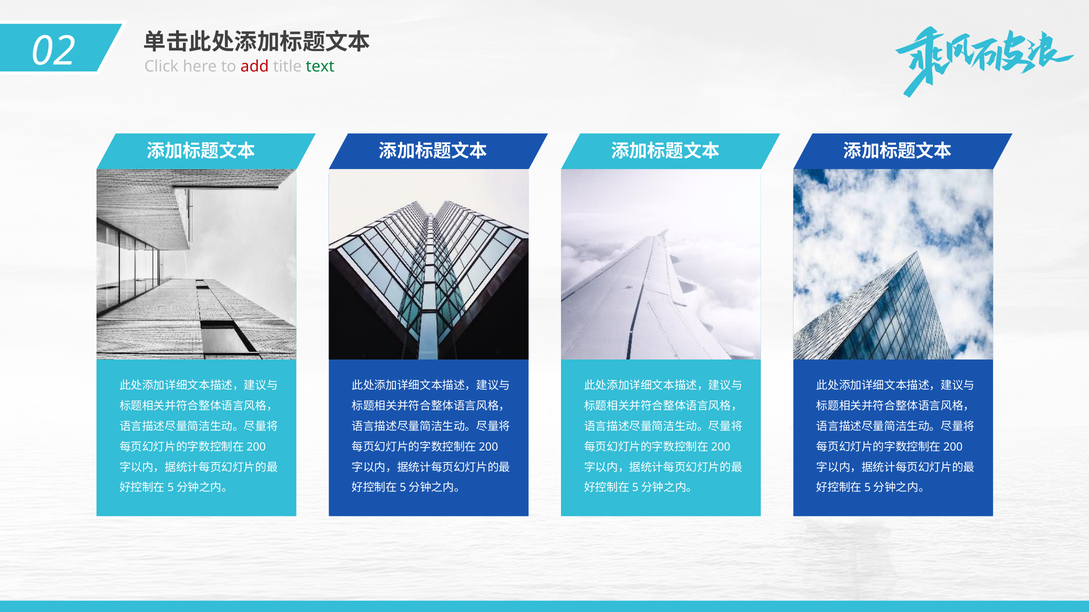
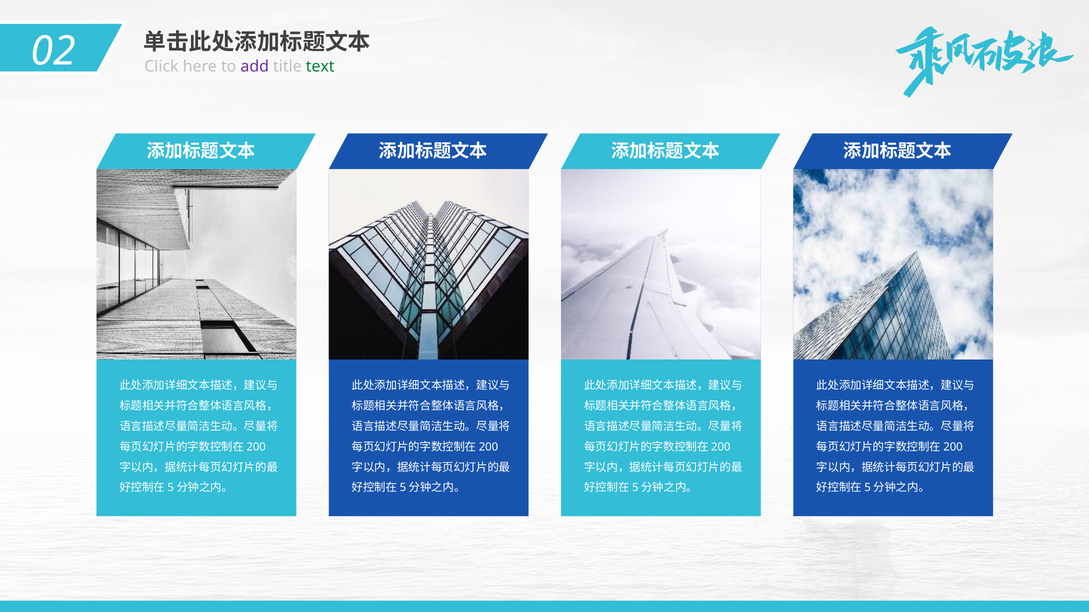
add colour: red -> purple
